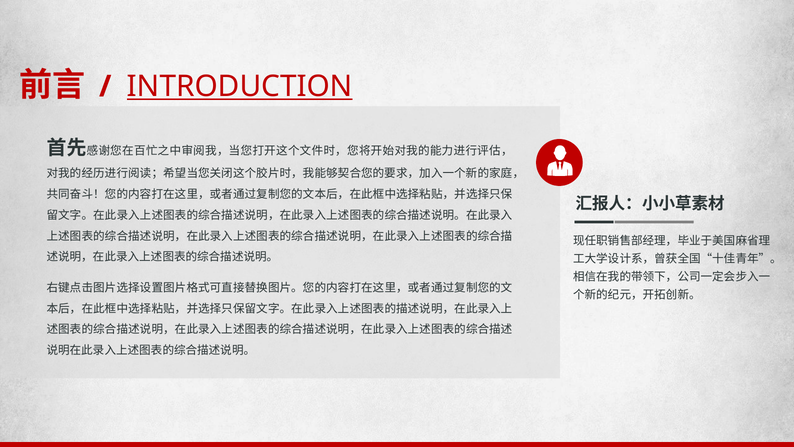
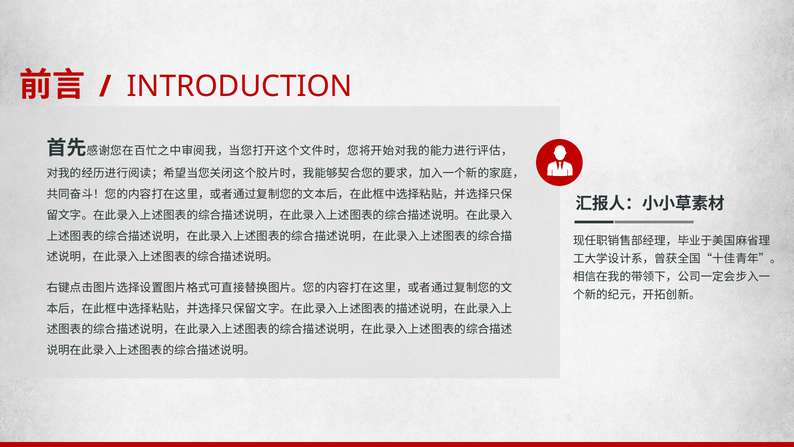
INTRODUCTION underline: present -> none
